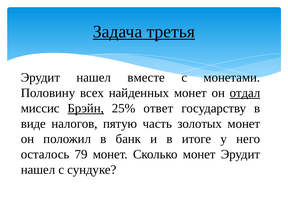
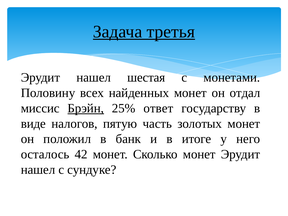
вместе: вместе -> шестая
отдал underline: present -> none
79: 79 -> 42
